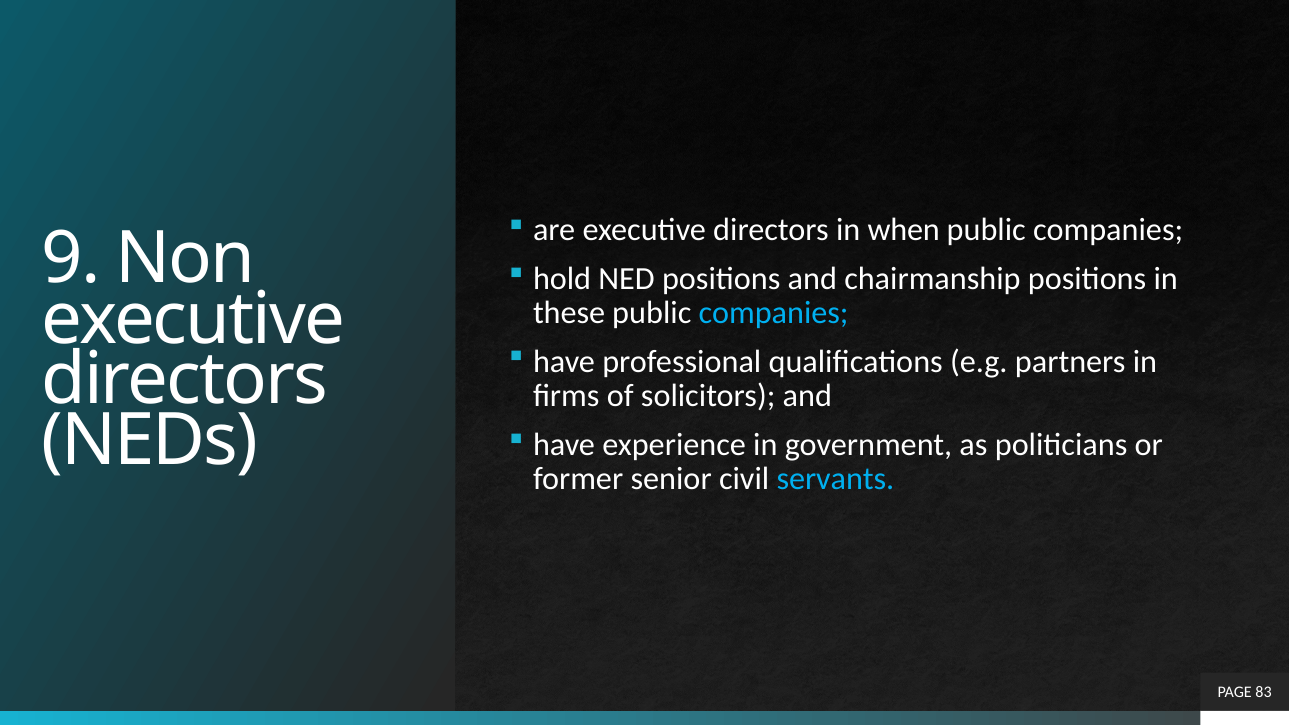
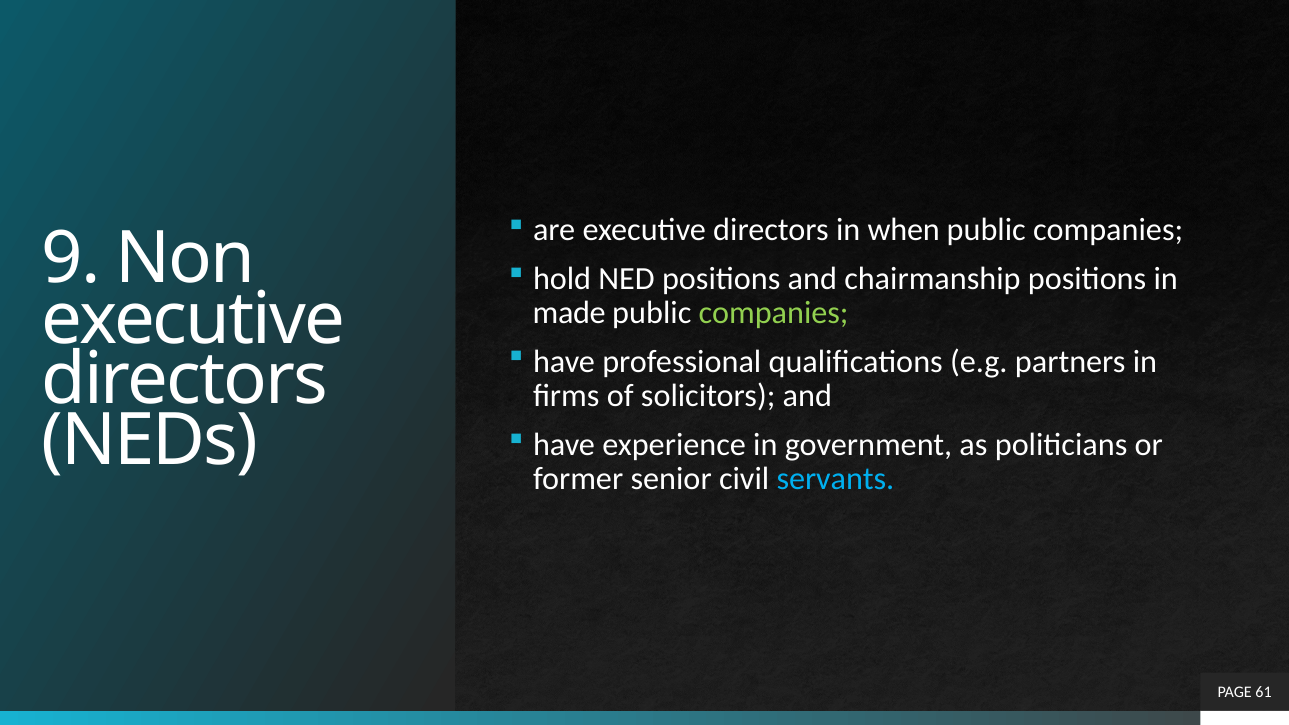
these: these -> made
companies at (774, 313) colour: light blue -> light green
83: 83 -> 61
